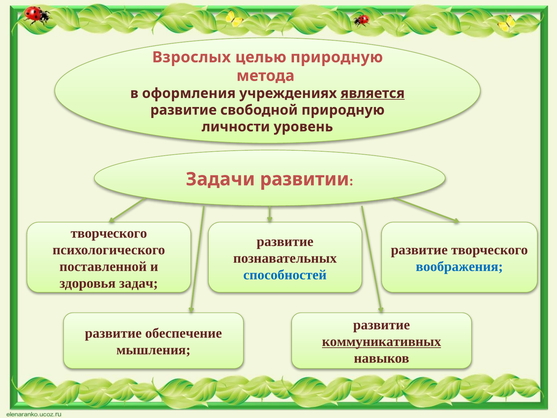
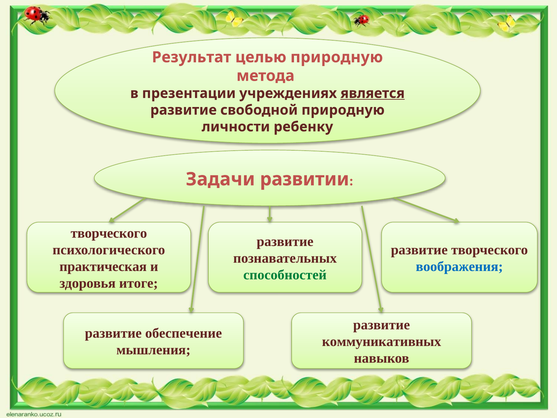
Взрослых: Взрослых -> Результат
оформления: оформления -> презентации
уровень: уровень -> ребенку
поставленной: поставленной -> практическая
способностей colour: blue -> green
задач: задач -> итоге
коммуникативных underline: present -> none
